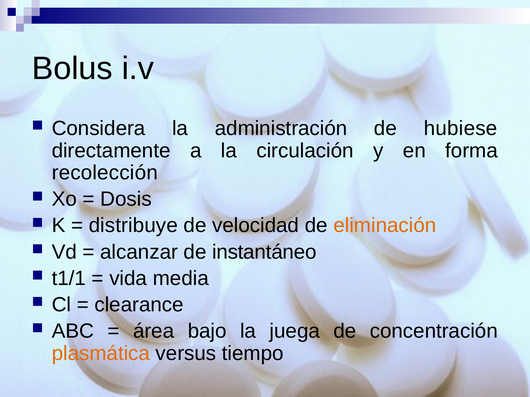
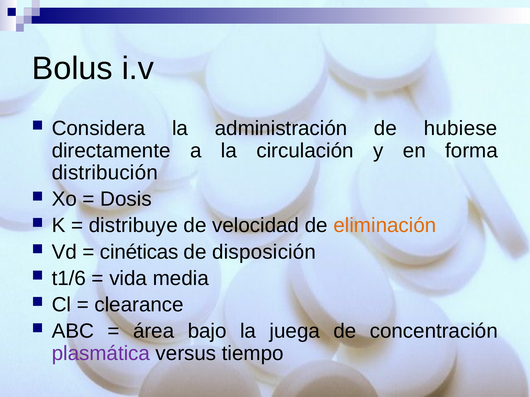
recolección: recolección -> distribución
alcanzar: alcanzar -> cinéticas
instantáneo: instantáneo -> disposición
t1/1: t1/1 -> t1/6
plasmática colour: orange -> purple
